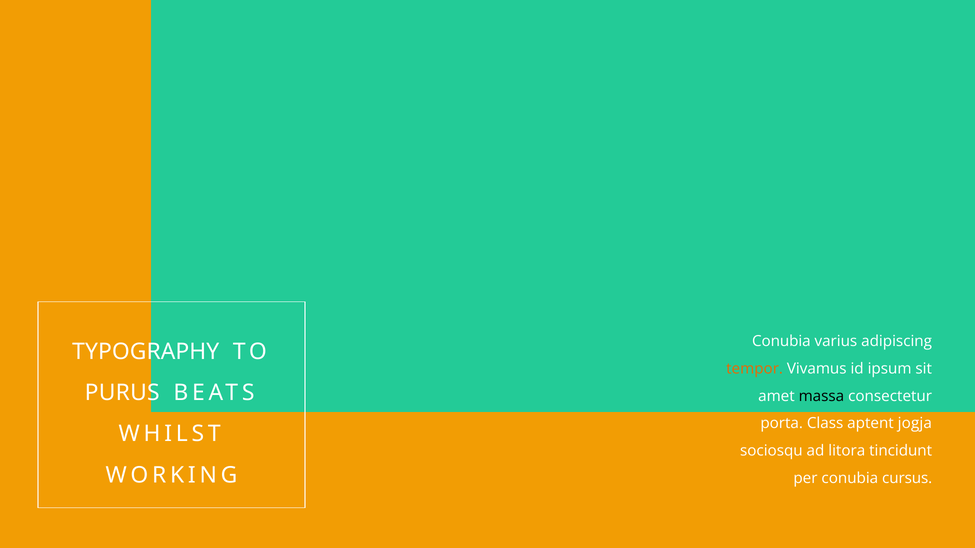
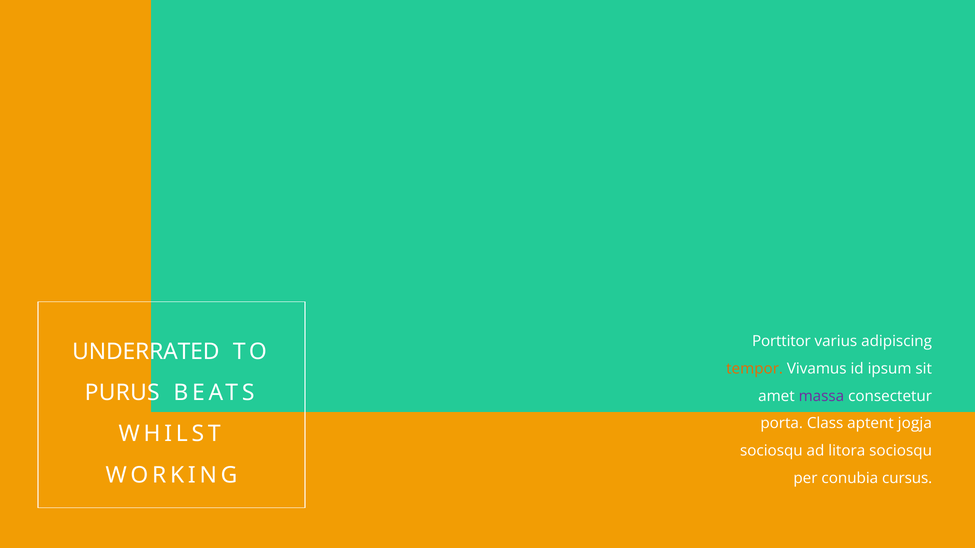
Conubia at (781, 341): Conubia -> Porttitor
TYPOGRAPHY: TYPOGRAPHY -> UNDERRATED
massa colour: black -> purple
litora tincidunt: tincidunt -> sociosqu
